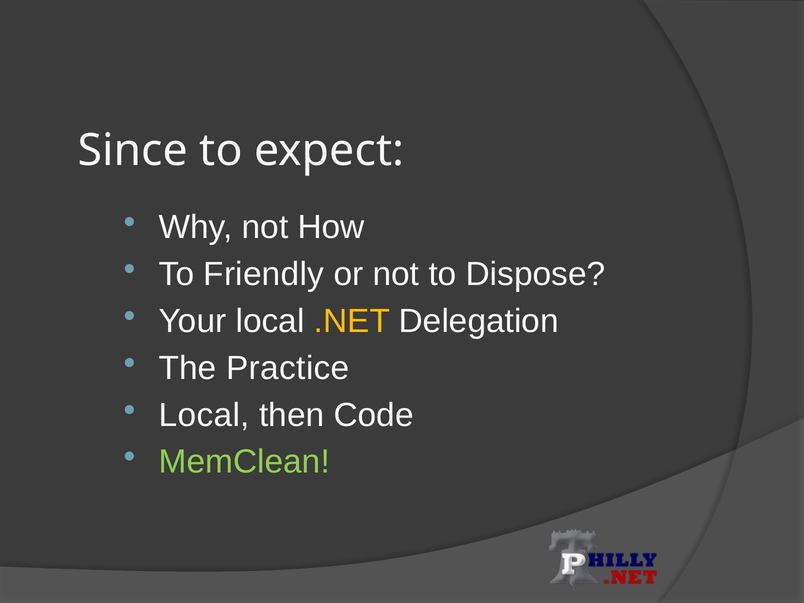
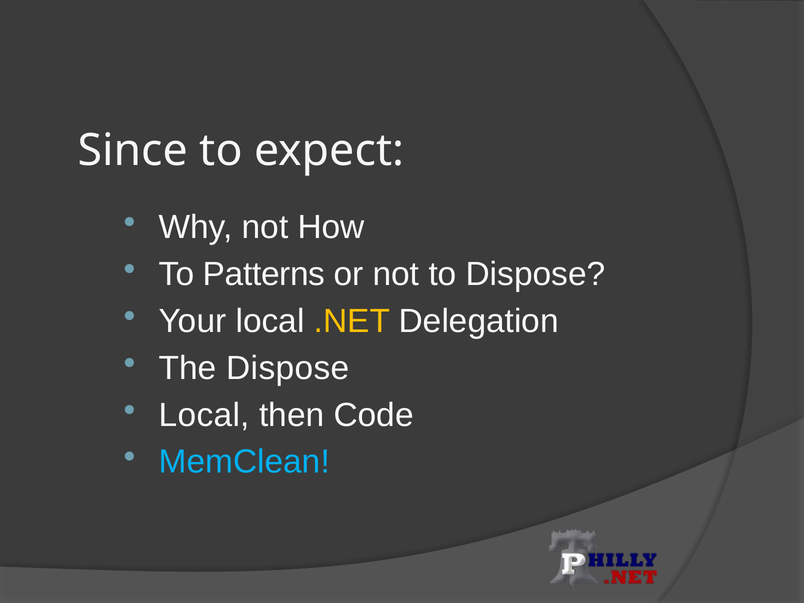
Friendly: Friendly -> Patterns
The Practice: Practice -> Dispose
MemClean colour: light green -> light blue
